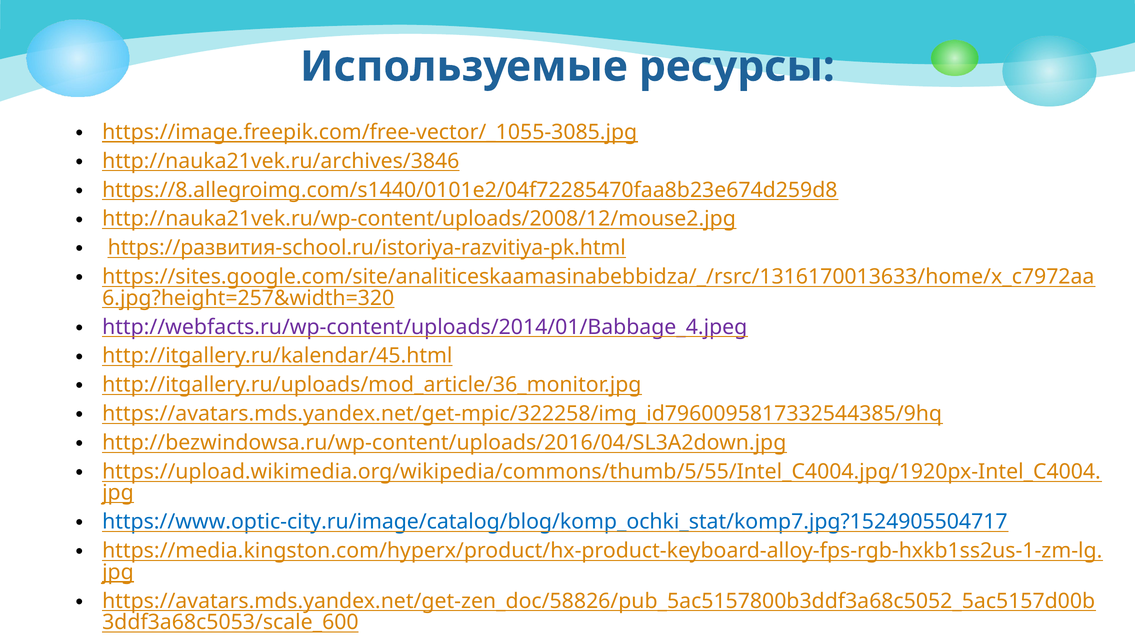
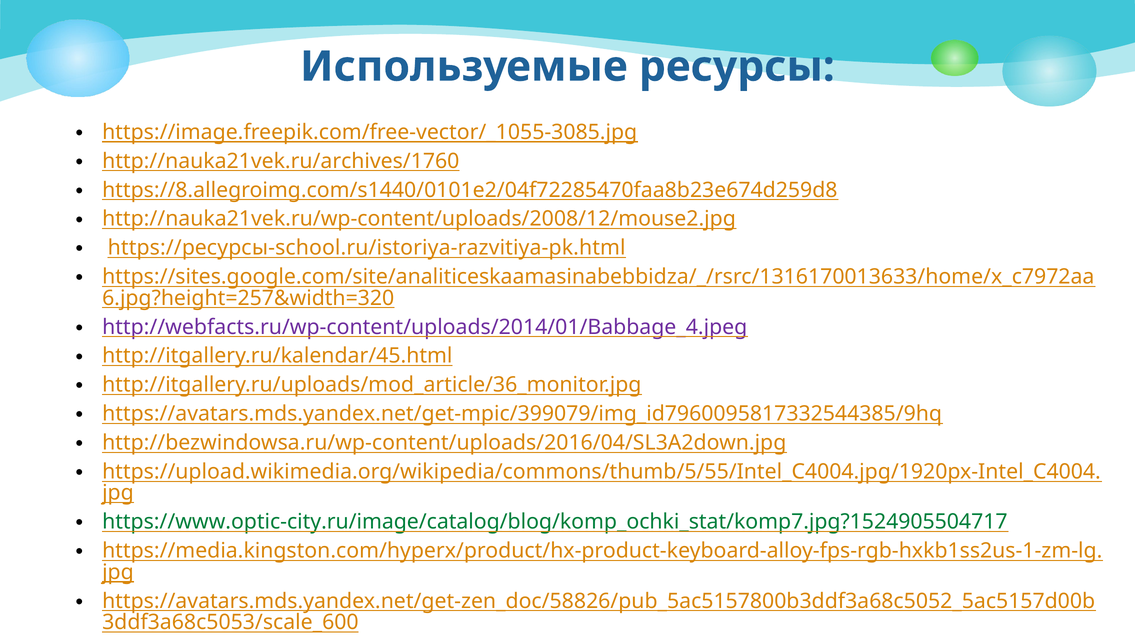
http://nauka21vek.ru/archives/3846: http://nauka21vek.ru/archives/3846 -> http://nauka21vek.ru/archives/1760
https://развития-school.ru/istoriya-razvitiya-pk.html: https://развития-school.ru/istoriya-razvitiya-pk.html -> https://ресурсы-school.ru/istoriya-razvitiya-pk.html
https://avatars.mds.yandex.net/get-mpic/322258/img_id7960095817332544385/9hq: https://avatars.mds.yandex.net/get-mpic/322258/img_id7960095817332544385/9hq -> https://avatars.mds.yandex.net/get-mpic/399079/img_id7960095817332544385/9hq
https://www.optic-city.ru/image/catalog/blog/komp_ochki_stat/komp7.jpg?1524905504717 colour: blue -> green
